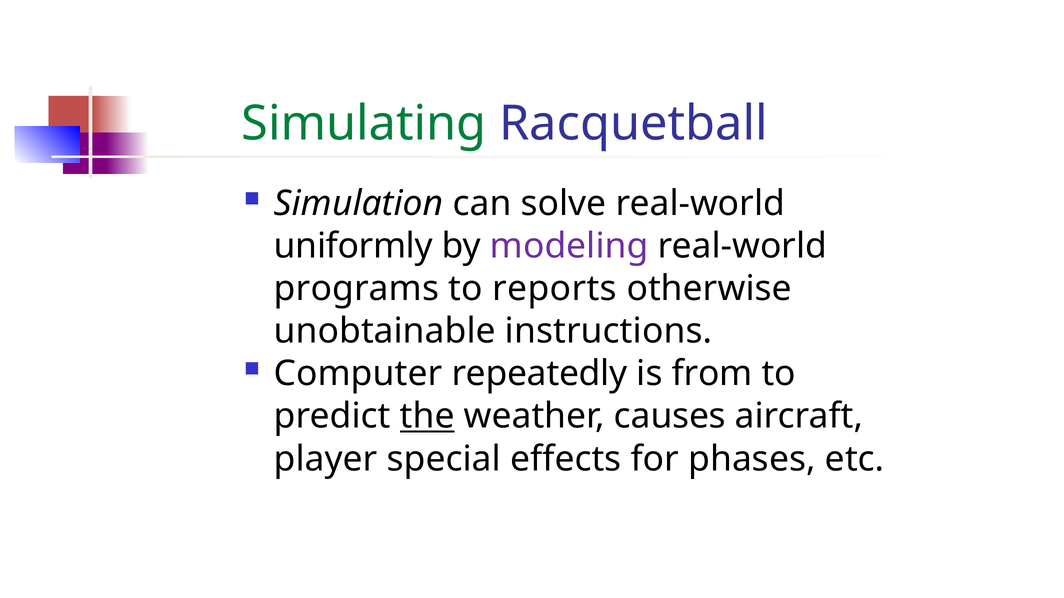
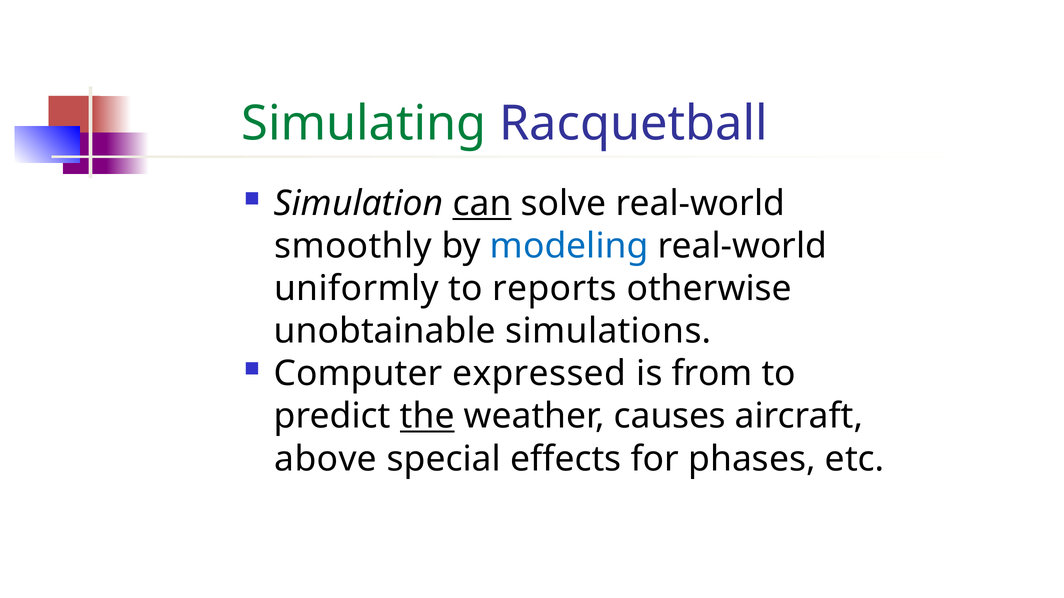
can underline: none -> present
uniformly: uniformly -> smoothly
modeling colour: purple -> blue
programs: programs -> uniformly
instructions: instructions -> simulations
repeatedly: repeatedly -> expressed
player: player -> above
